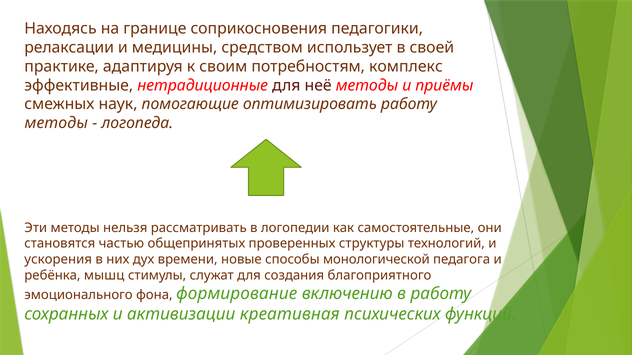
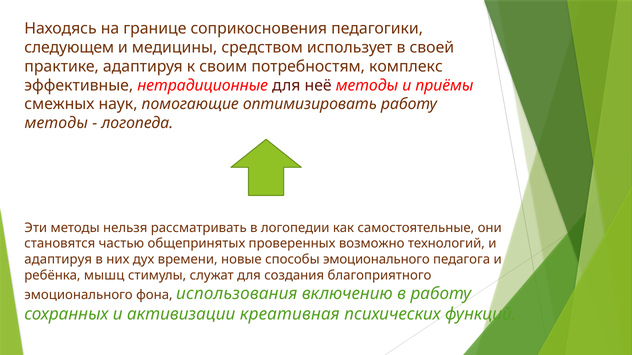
релаксации: релаксации -> следующем
структуры: структуры -> возможно
ускорения at (58, 260): ускорения -> адаптируя
способы монологической: монологической -> эмоционального
формирование: формирование -> использования
